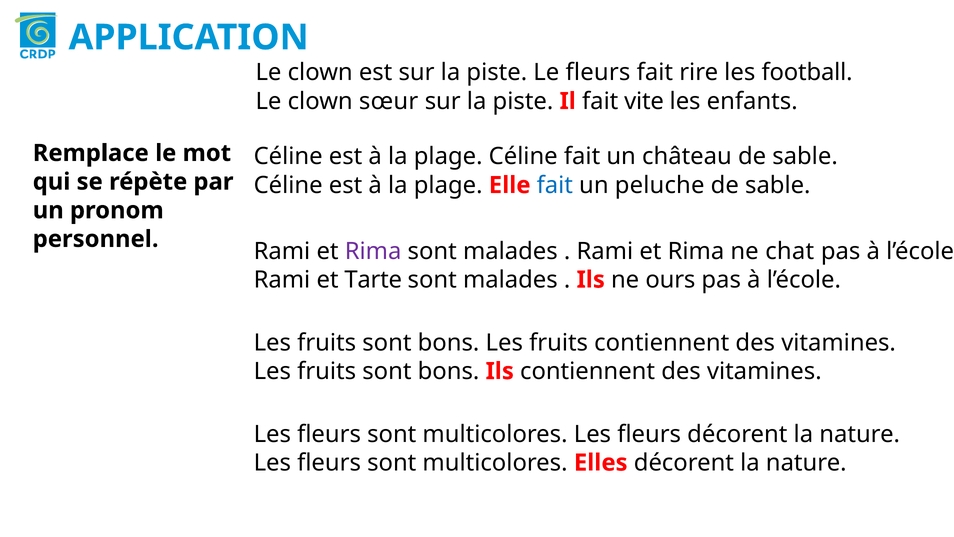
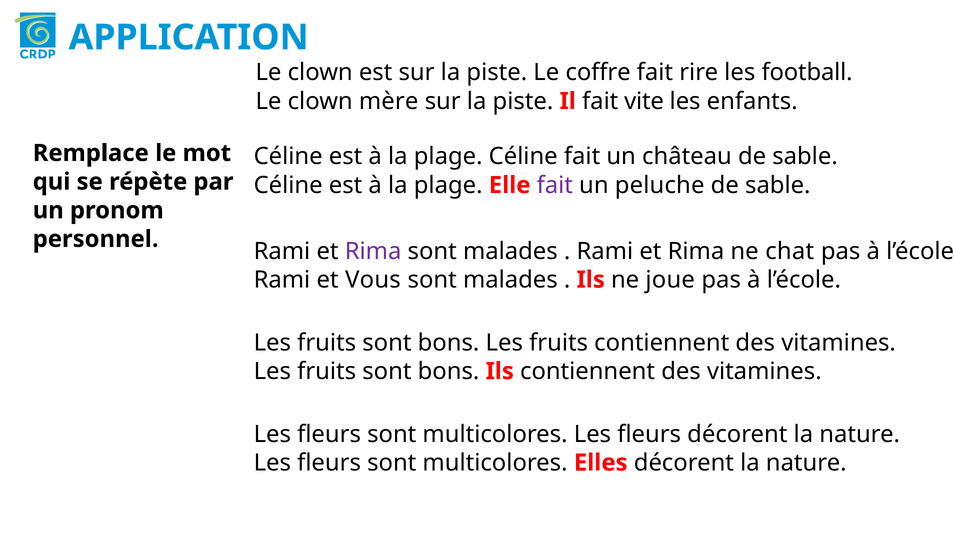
Le fleurs: fleurs -> coffre
sœur: sœur -> mère
fait at (555, 185) colour: blue -> purple
Tarte: Tarte -> Vous
ours: ours -> joue
